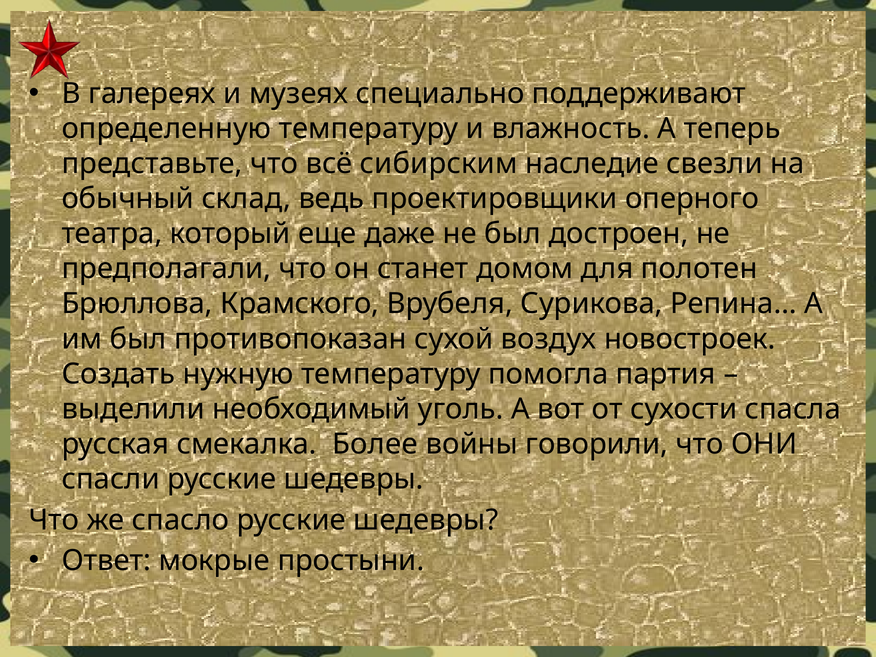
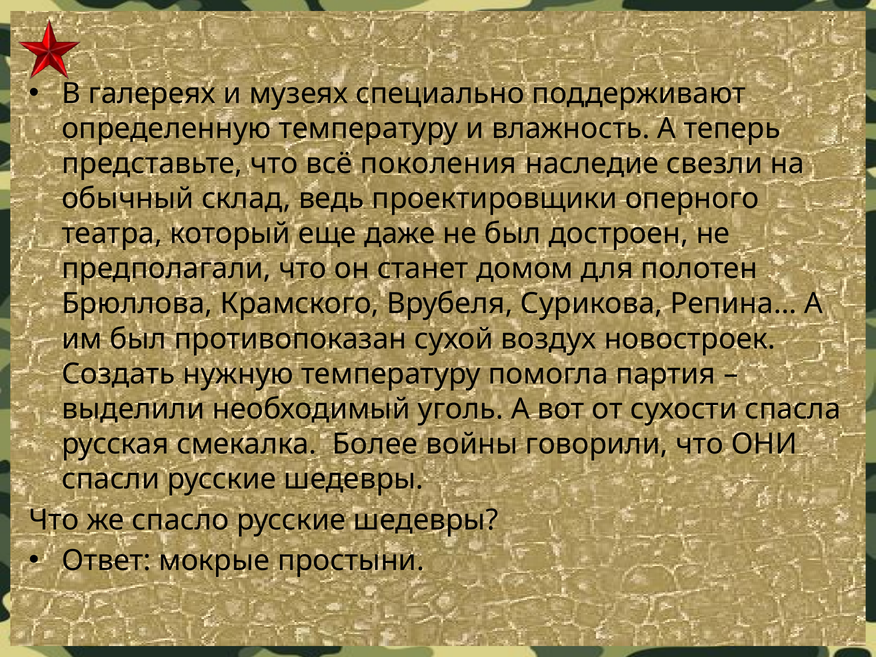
сибирским: сибирским -> поколения
